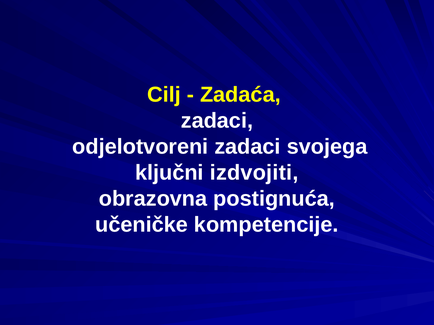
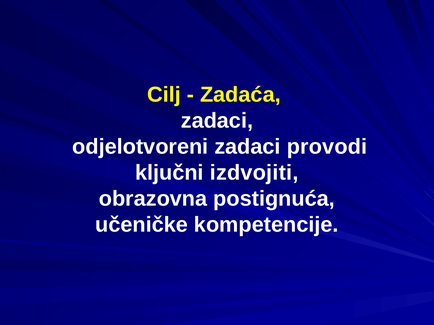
svojega: svojega -> provodi
